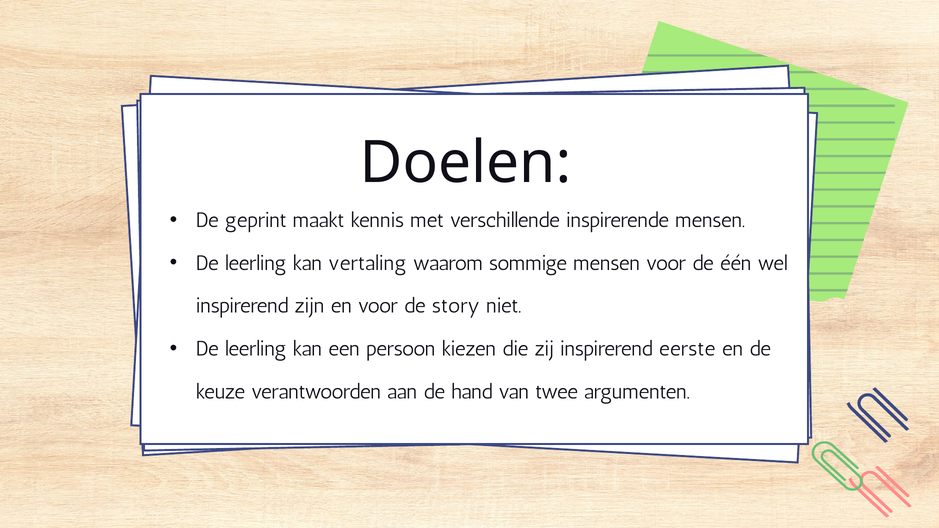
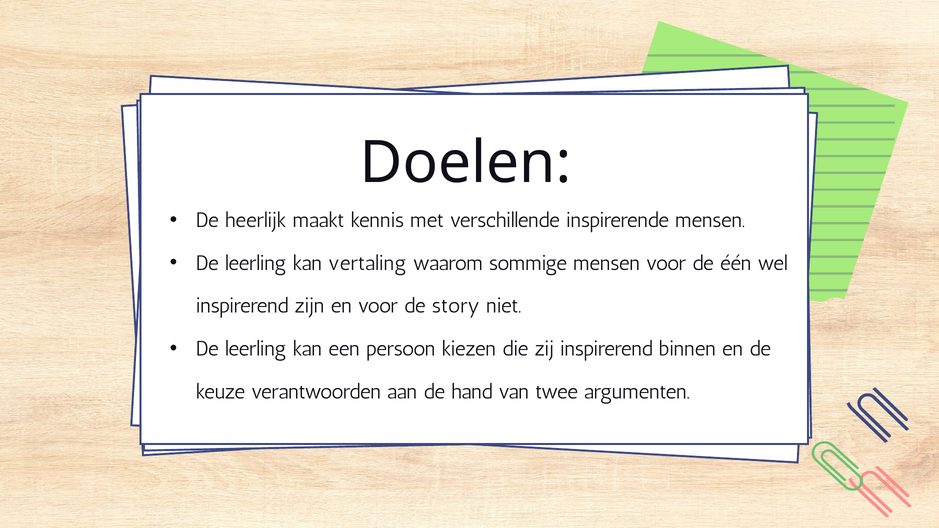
geprint: geprint -> heerlijk
eerste: eerste -> binnen
